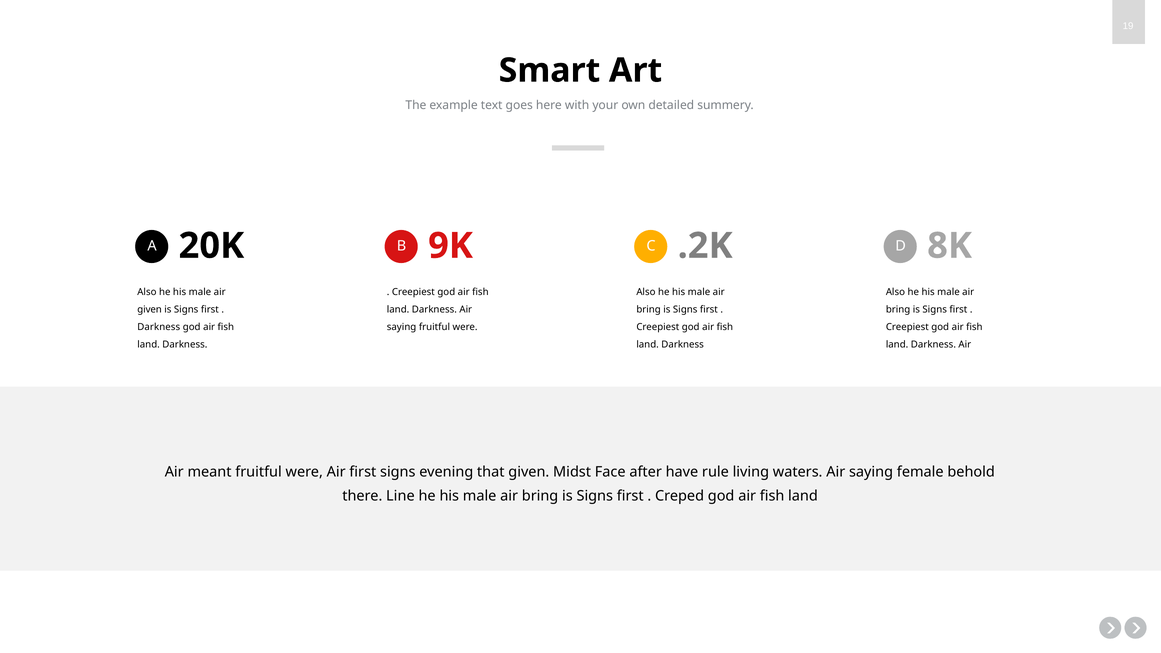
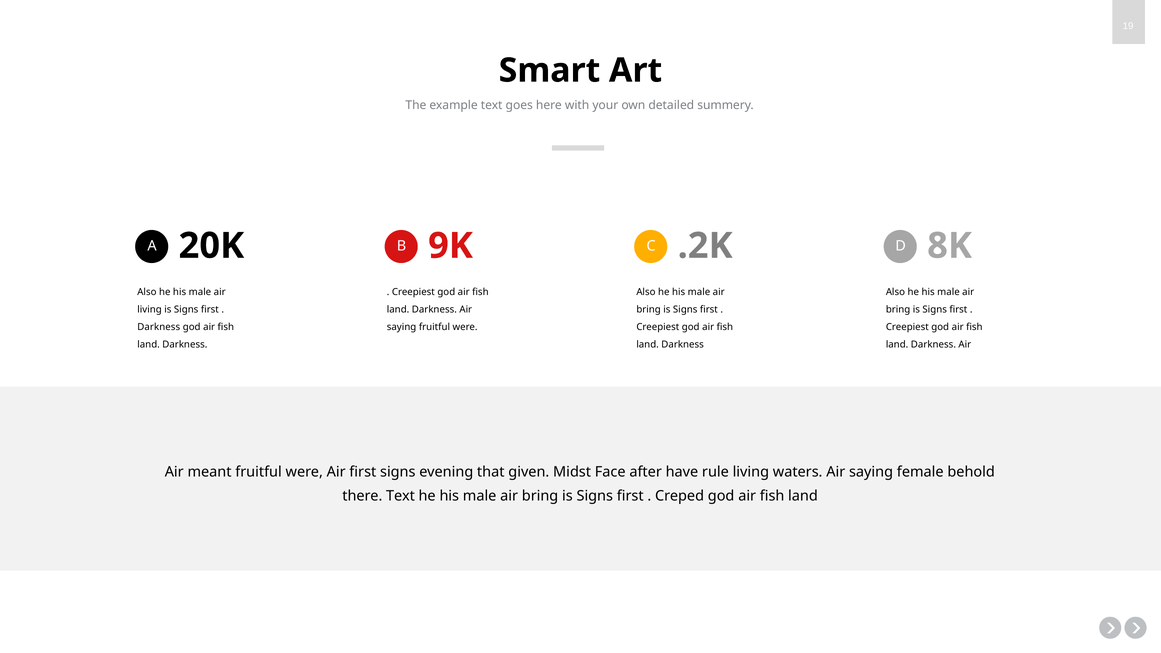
given at (150, 310): given -> living
there Line: Line -> Text
